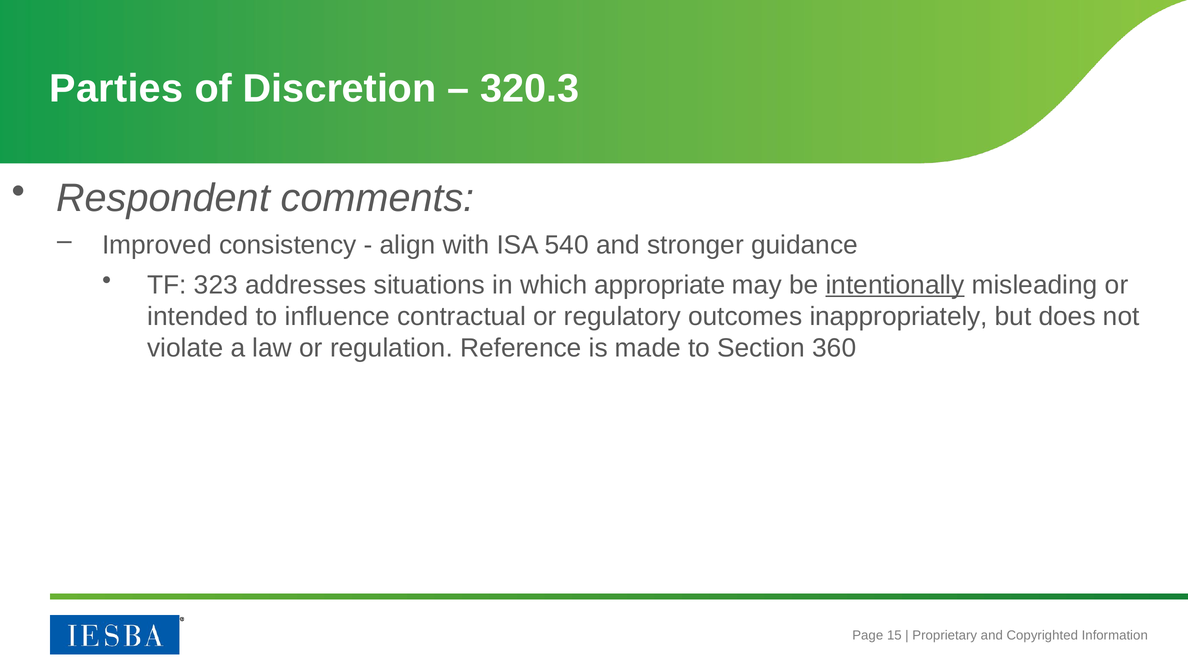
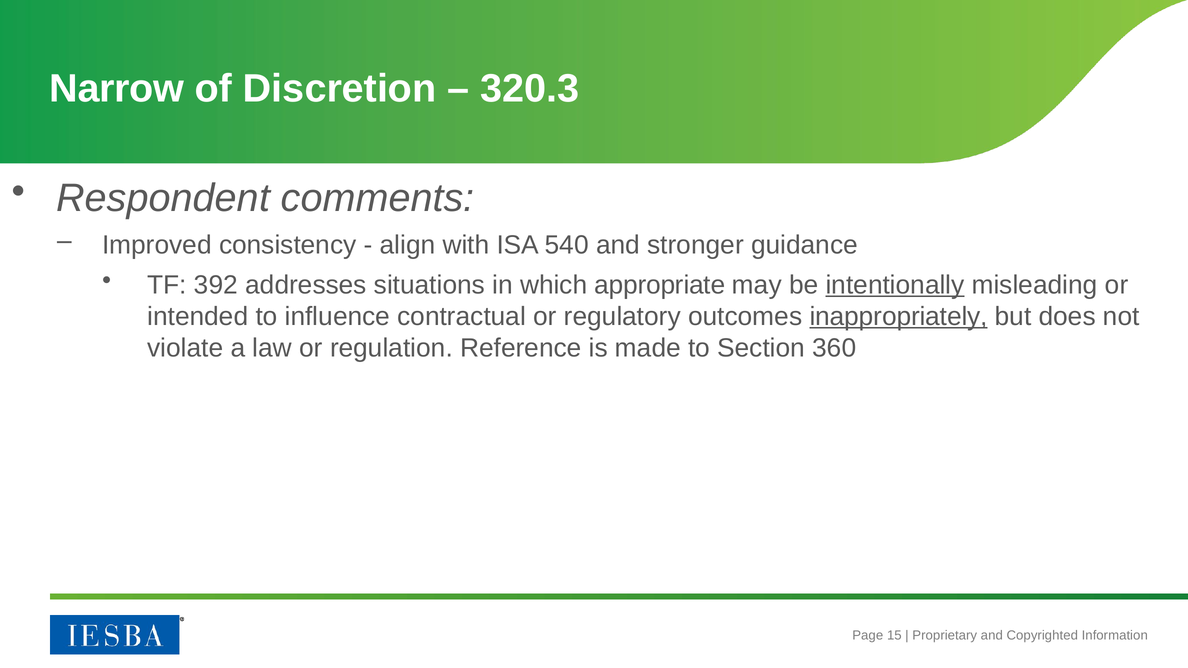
Parties: Parties -> Narrow
323: 323 -> 392
inappropriately underline: none -> present
